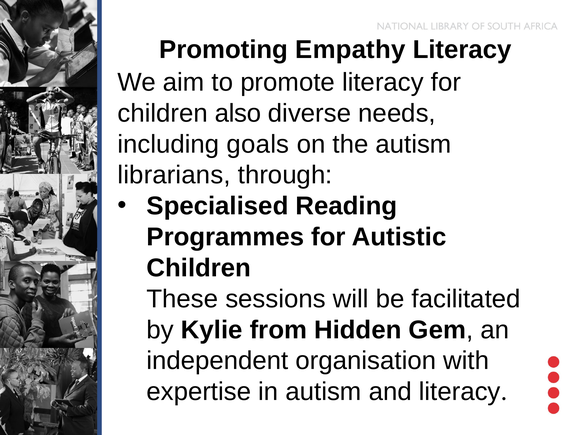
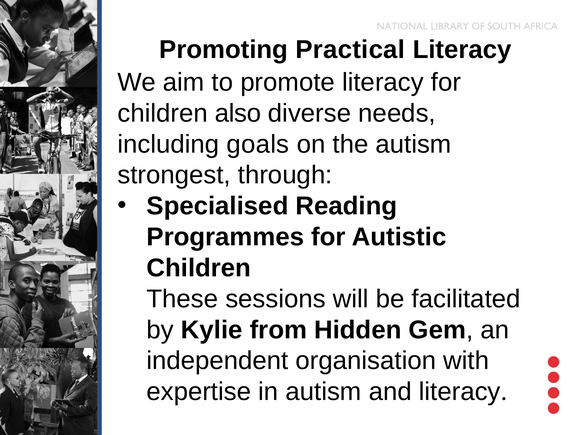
Empathy: Empathy -> Practical
librarians: librarians -> strongest
